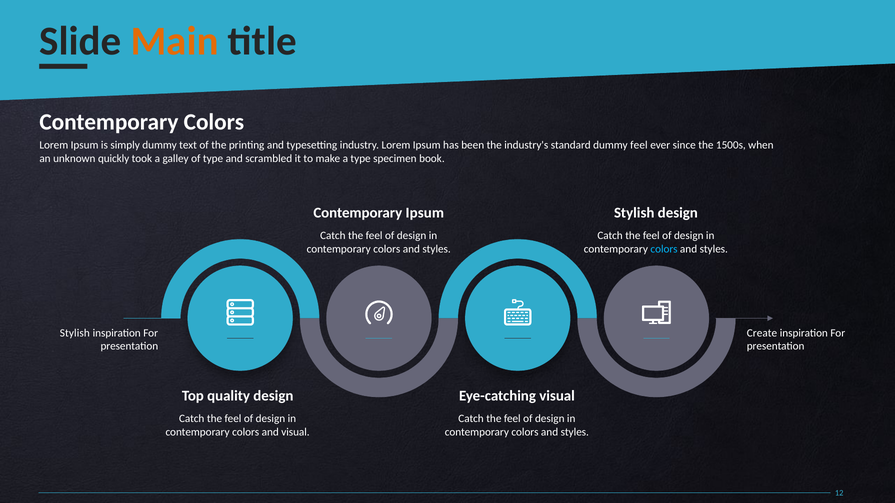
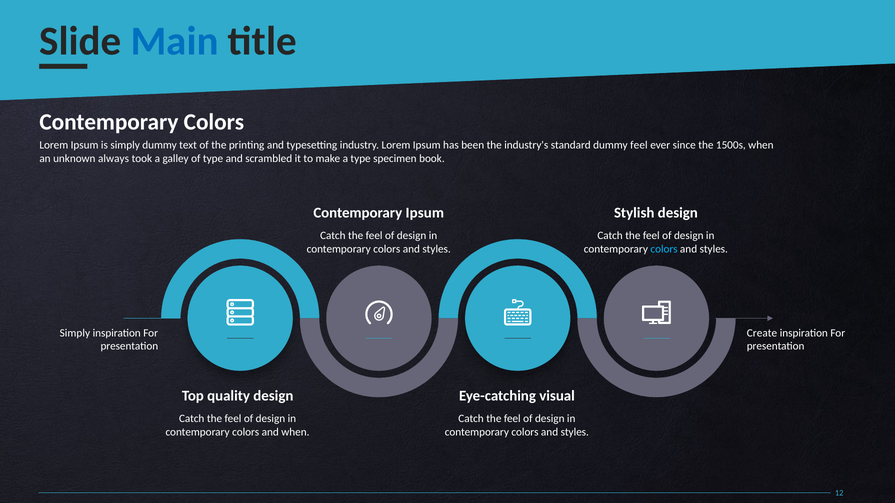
Main colour: orange -> blue
quickly: quickly -> always
Stylish at (75, 333): Stylish -> Simply
and visual: visual -> when
